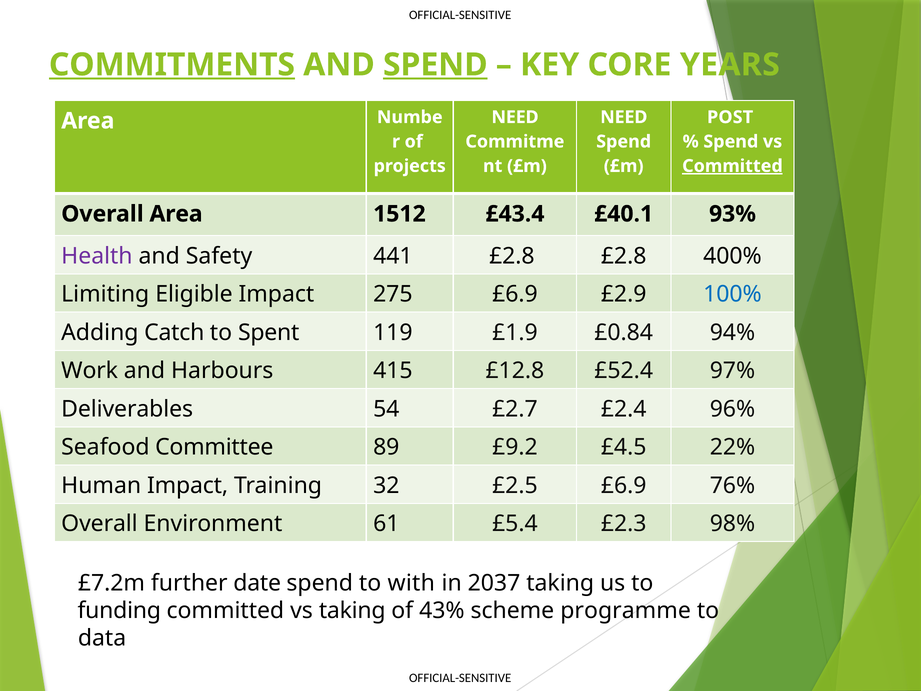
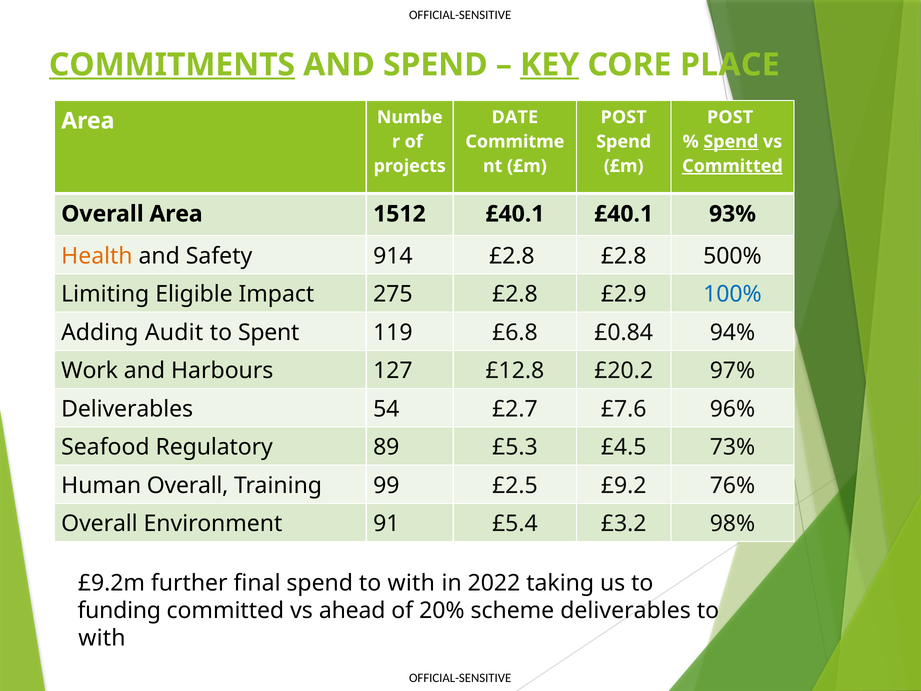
SPEND at (435, 65) underline: present -> none
KEY underline: none -> present
YEARS: YEARS -> PLACE
NEED at (515, 117): NEED -> DATE
NEED at (624, 117): NEED -> POST
Spend at (731, 142) underline: none -> present
1512 £43.4: £43.4 -> £40.1
Health colour: purple -> orange
441: 441 -> 914
400%: 400% -> 500%
275 £6.9: £6.9 -> £2.8
Catch: Catch -> Audit
£1.9: £1.9 -> £6.8
415: 415 -> 127
£52.4: £52.4 -> £20.2
£2.4: £2.4 -> £7.6
Committee: Committee -> Regulatory
£9.2: £9.2 -> £5.3
22%: 22% -> 73%
Human Impact: Impact -> Overall
32: 32 -> 99
£2.5 £6.9: £6.9 -> £9.2
61: 61 -> 91
£2.3: £2.3 -> £3.2
£7.2m: £7.2m -> £9.2m
date: date -> final
2037: 2037 -> 2022
vs taking: taking -> ahead
43%: 43% -> 20%
scheme programme: programme -> deliverables
data at (102, 638): data -> with
